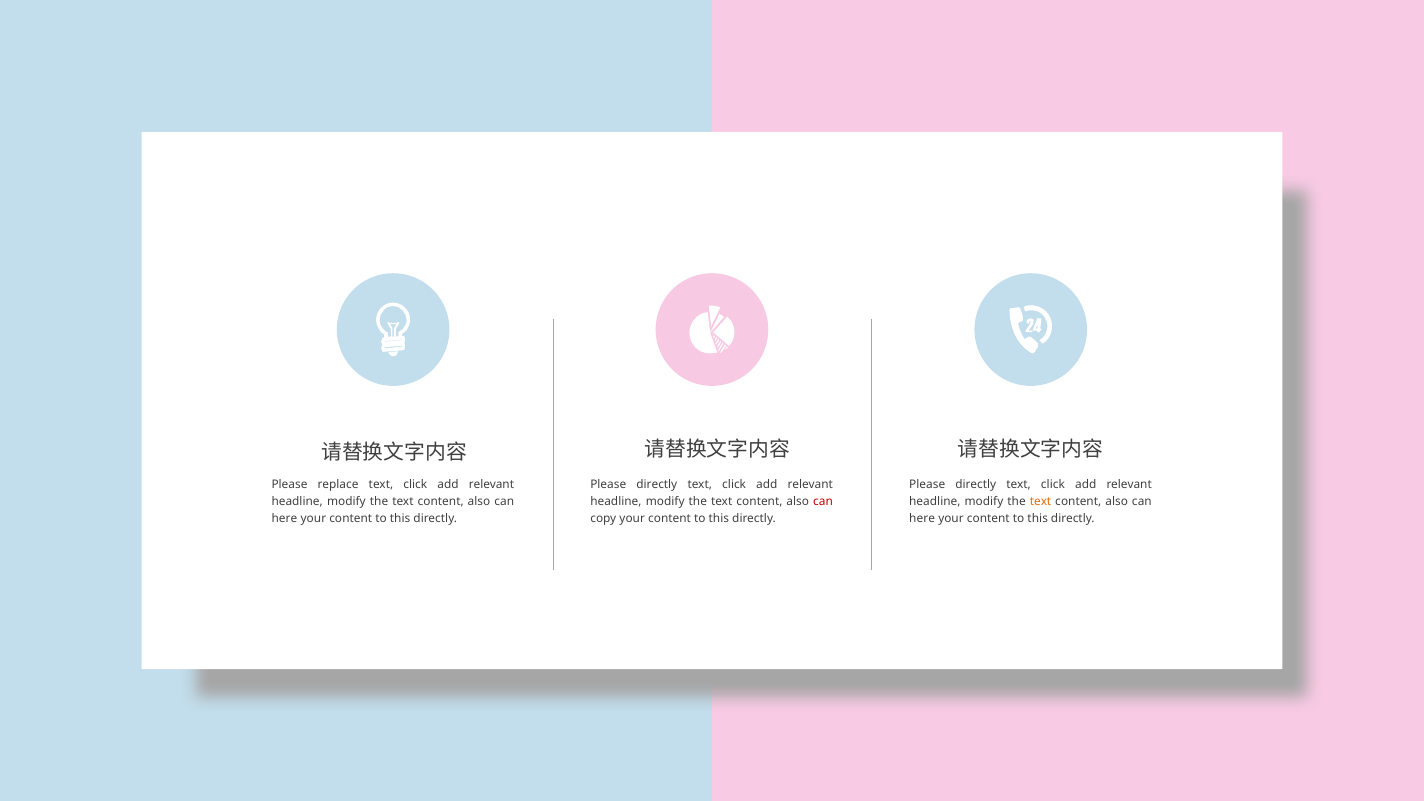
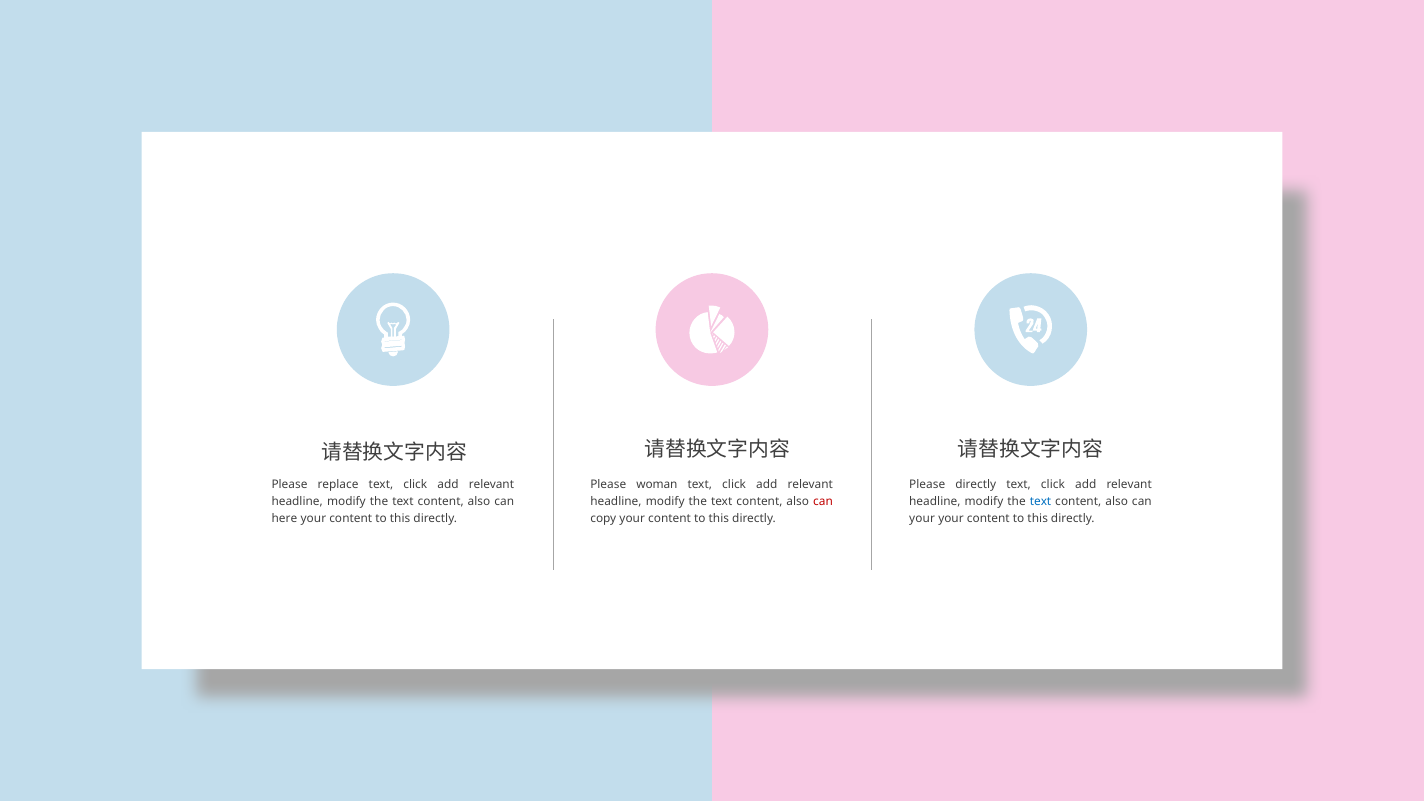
directly at (657, 484): directly -> woman
text at (1041, 501) colour: orange -> blue
here at (922, 518): here -> your
